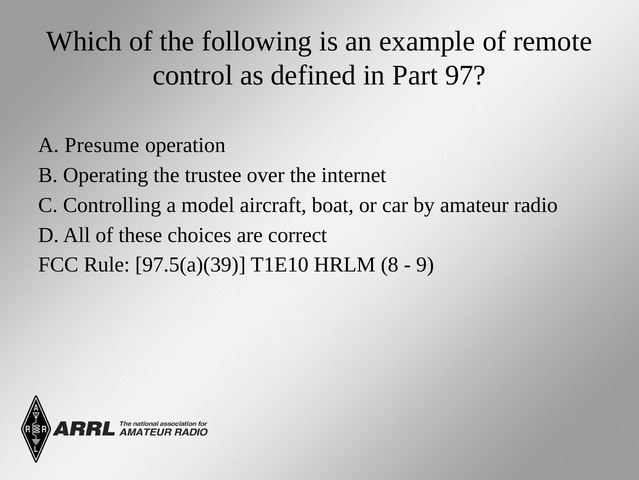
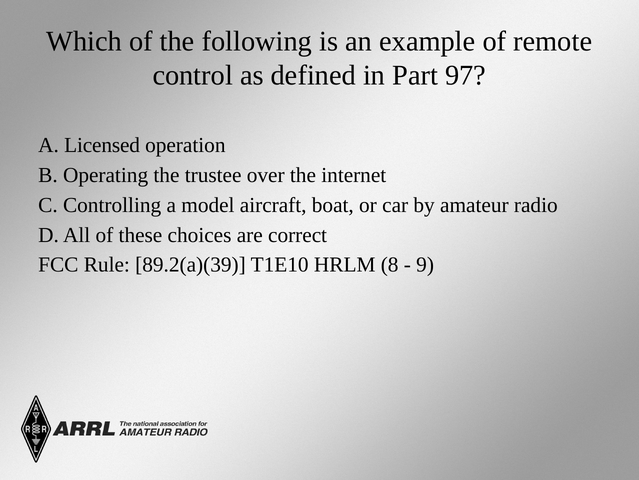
Presume: Presume -> Licensed
97.5(a)(39: 97.5(a)(39 -> 89.2(a)(39
